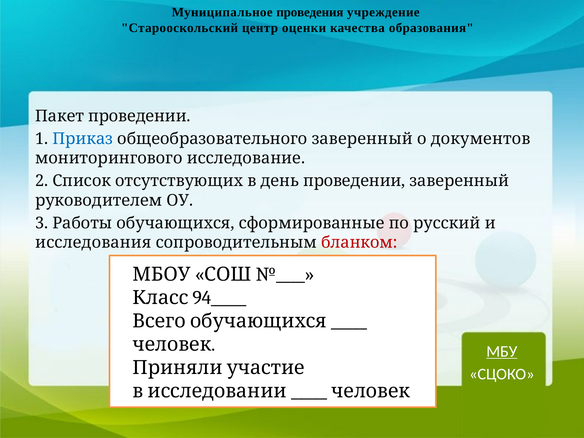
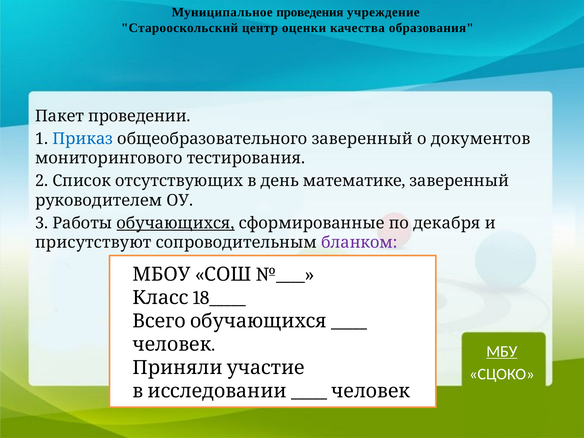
исследование: исследование -> тестирования
день проведении: проведении -> математике
обучающихся underline: none -> present
русский: русский -> декабря
исследования: исследования -> присутствуют
бланком colour: red -> purple
94_____: 94_____ -> 18_____
